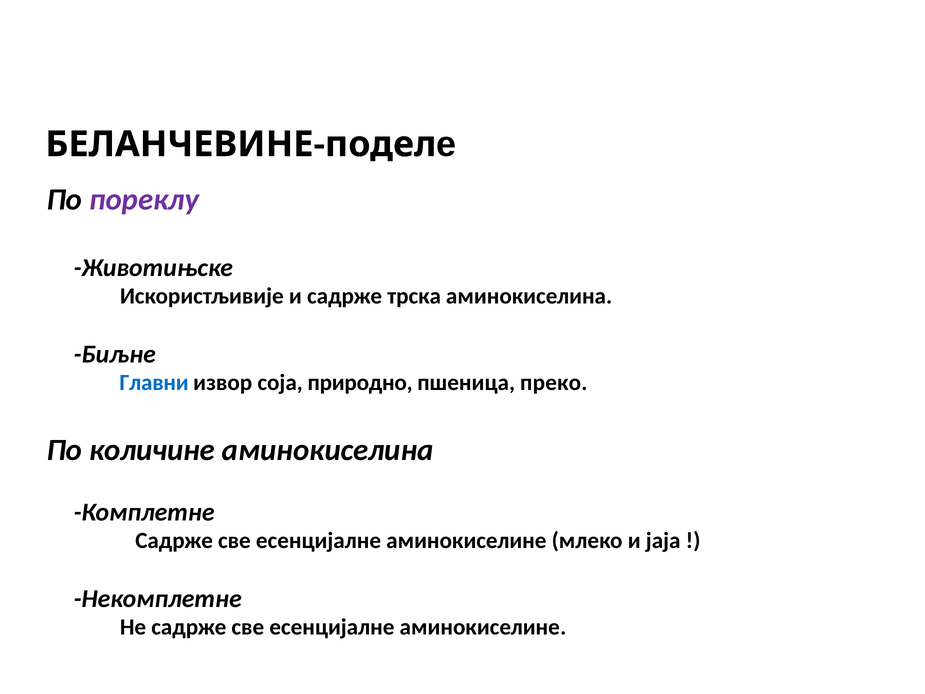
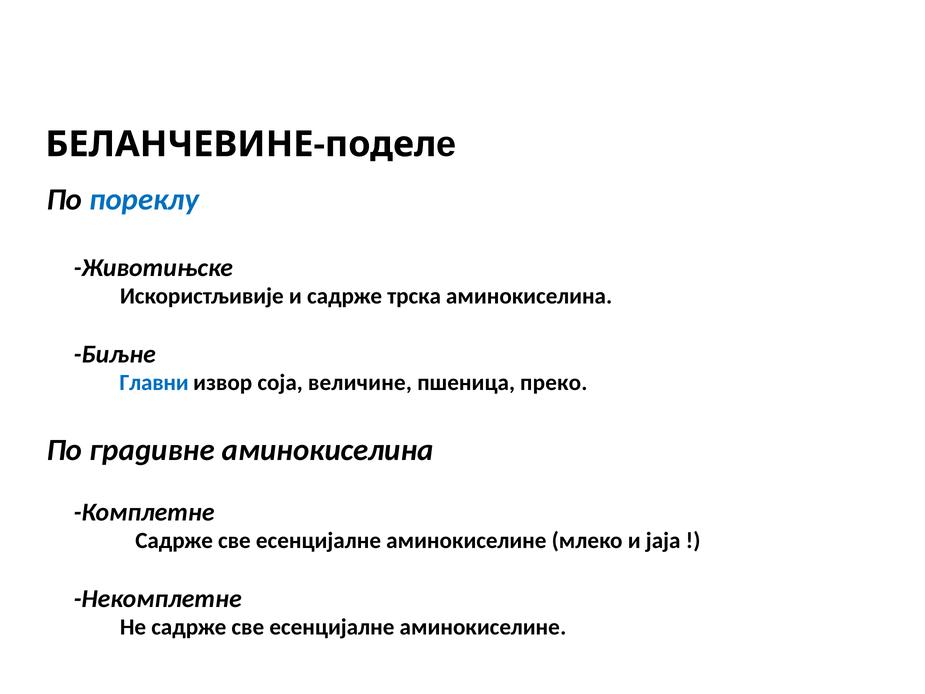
пореклу colour: purple -> blue
природно: природно -> величине
количине: количине -> градивне
